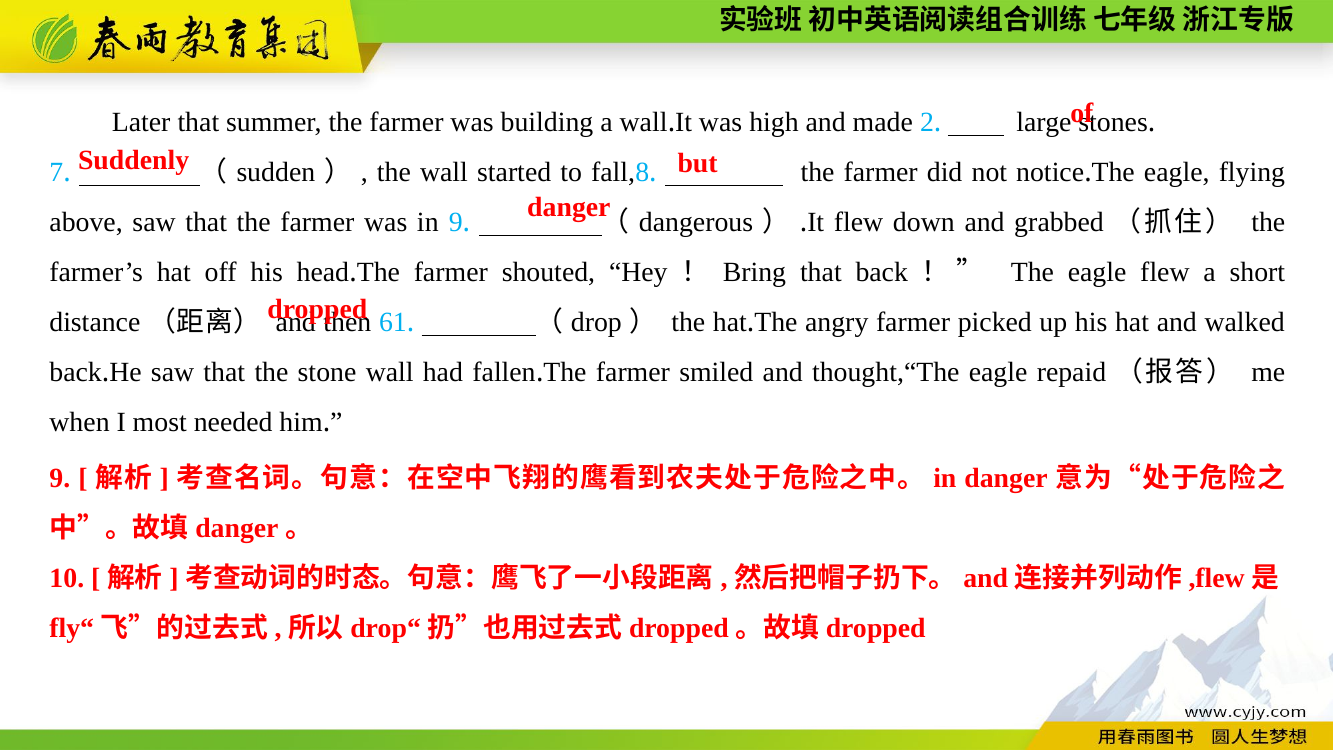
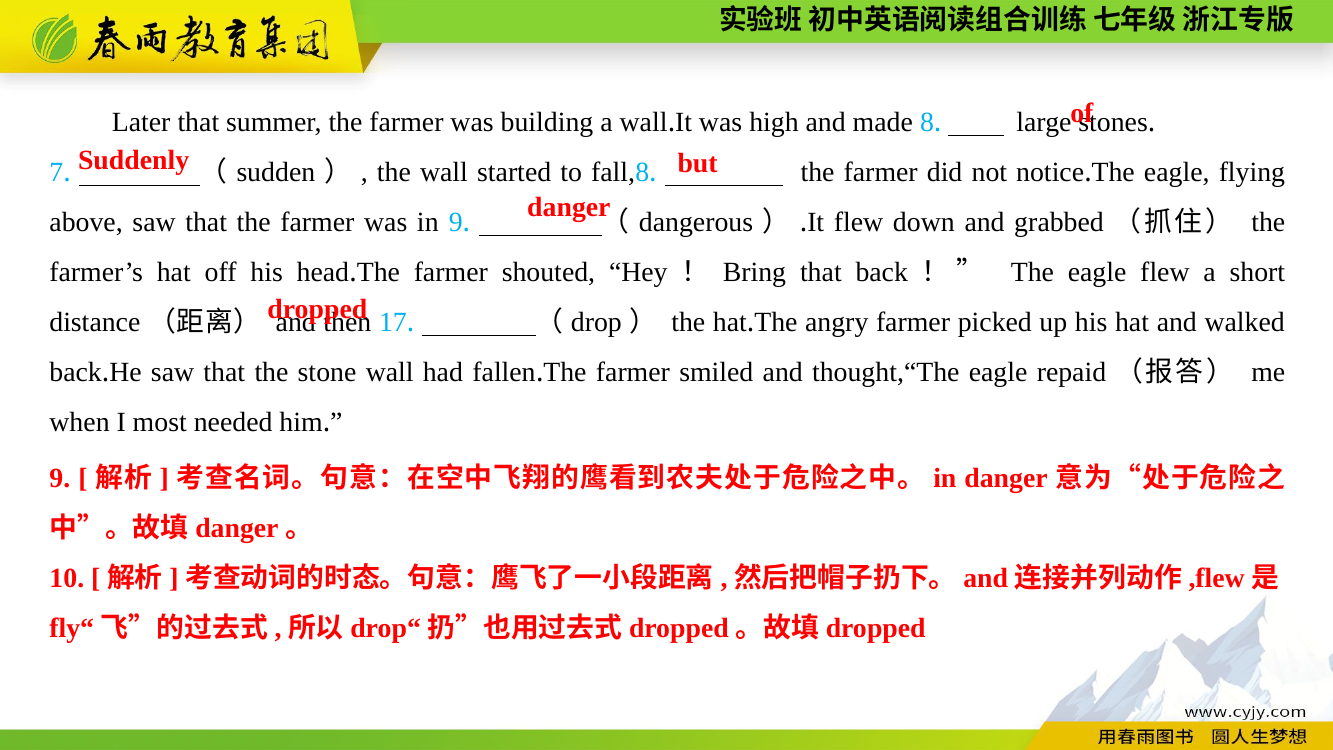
2: 2 -> 8
61: 61 -> 17
